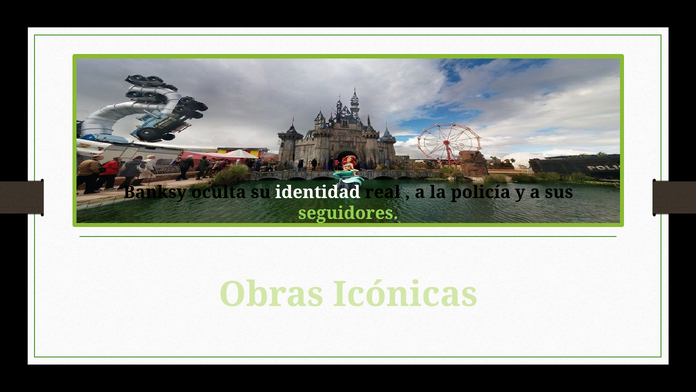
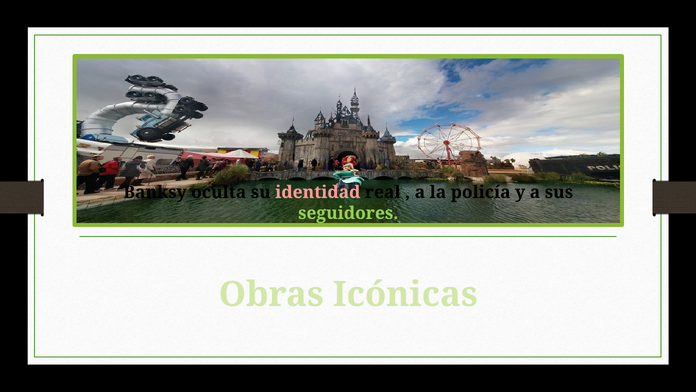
identidad colour: white -> pink
